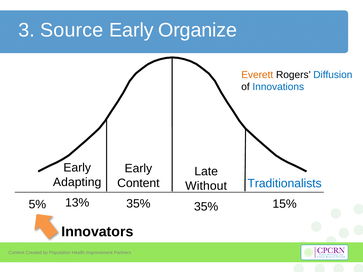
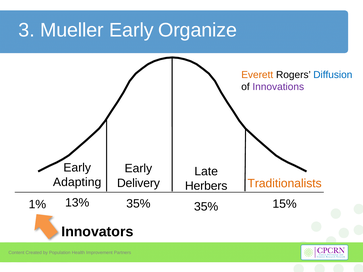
Source: Source -> Mueller
Innovations colour: blue -> purple
Content at (138, 183): Content -> Delivery
Traditionalists colour: blue -> orange
Without: Without -> Herbers
5%: 5% -> 1%
